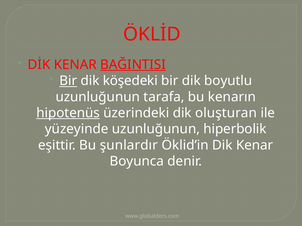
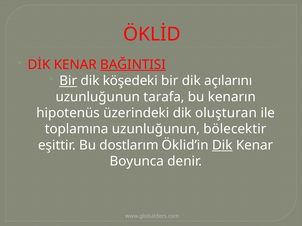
boyutlu: boyutlu -> açılarını
hipotenüs underline: present -> none
yüzeyinde: yüzeyinde -> toplamına
hiperbolik: hiperbolik -> bölecektir
şunlardır: şunlardır -> dostlarım
Dik at (222, 145) underline: none -> present
